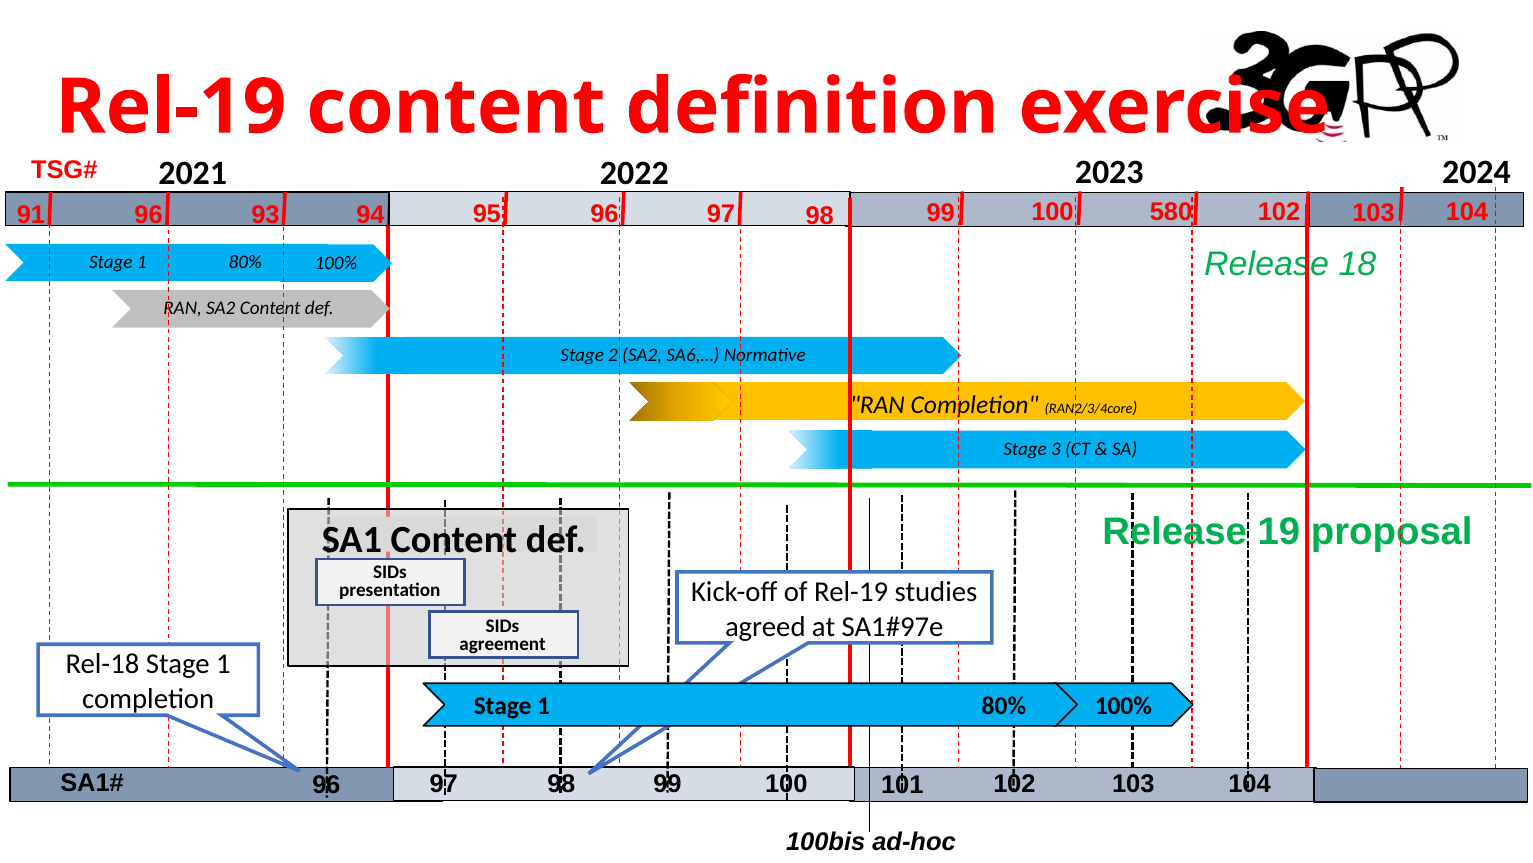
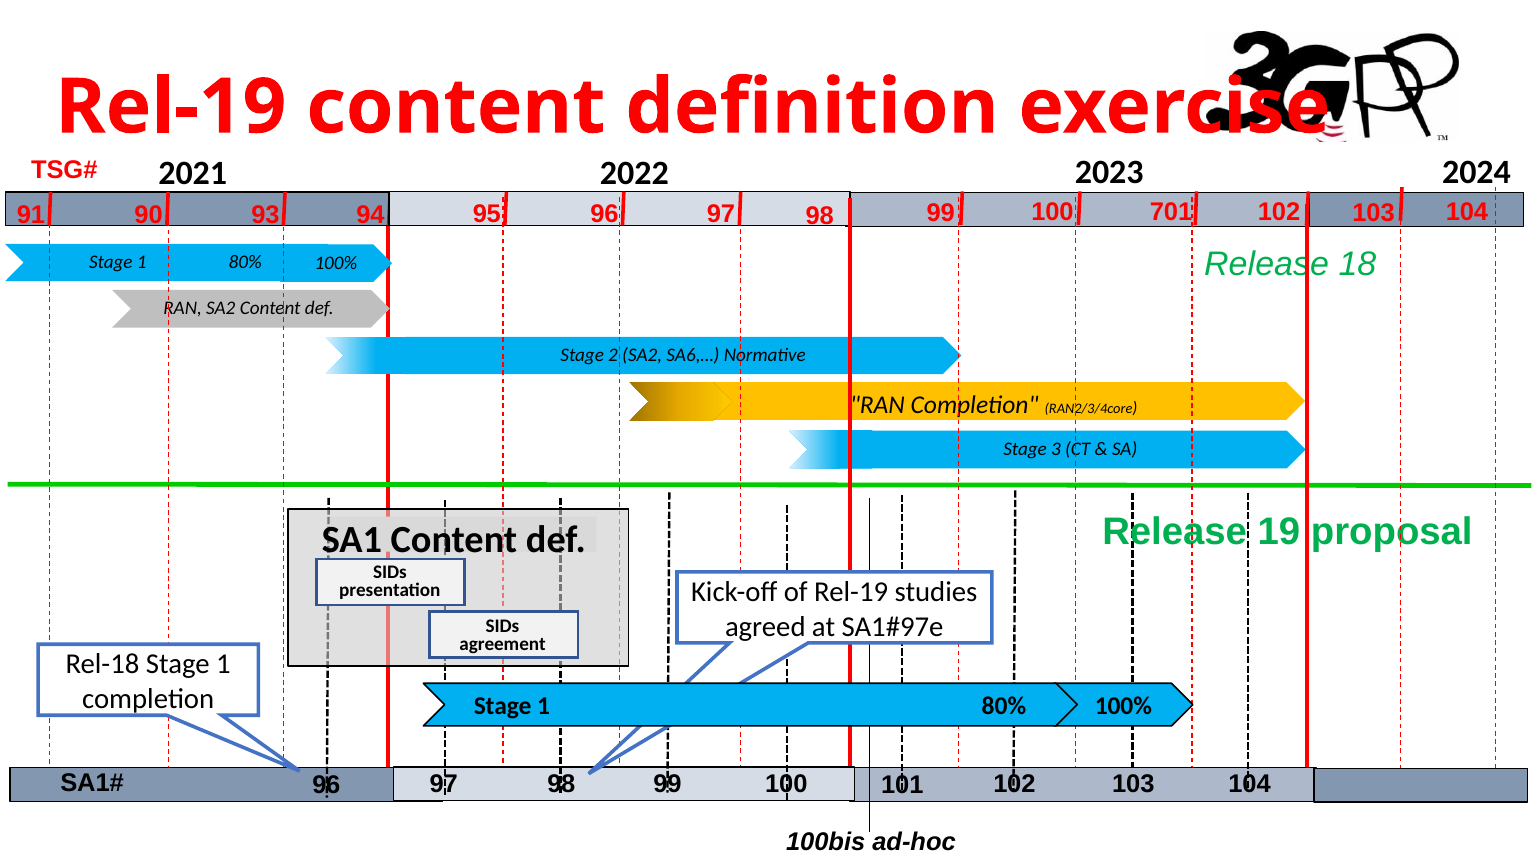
580: 580 -> 701
91 96: 96 -> 90
